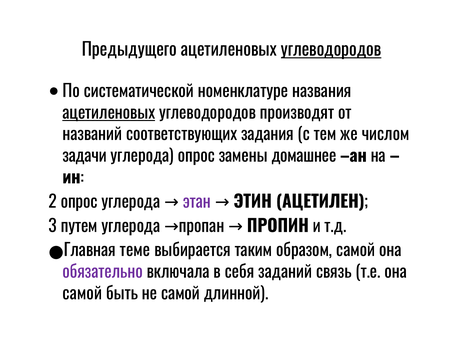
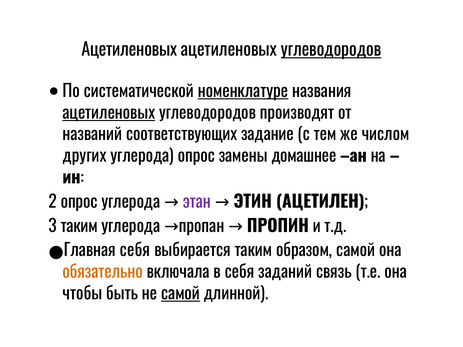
Предыдущего at (129, 50): Предыдущего -> Ацетиленовых
номенклатуре underline: none -> present
задания: задания -> задание
задачи: задачи -> других
3 путем: путем -> таким
Главная теме: теме -> себя
обязательно colour: purple -> orange
самой at (82, 294): самой -> чтобы
самой at (181, 294) underline: none -> present
